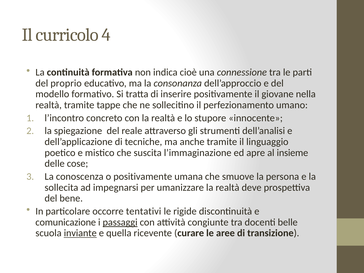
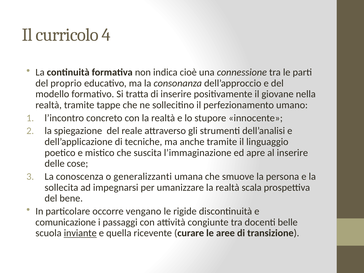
al insieme: insieme -> inserire
o positivamente: positivamente -> generalizzanti
deve: deve -> scala
tentativi: tentativi -> vengano
passaggi underline: present -> none
